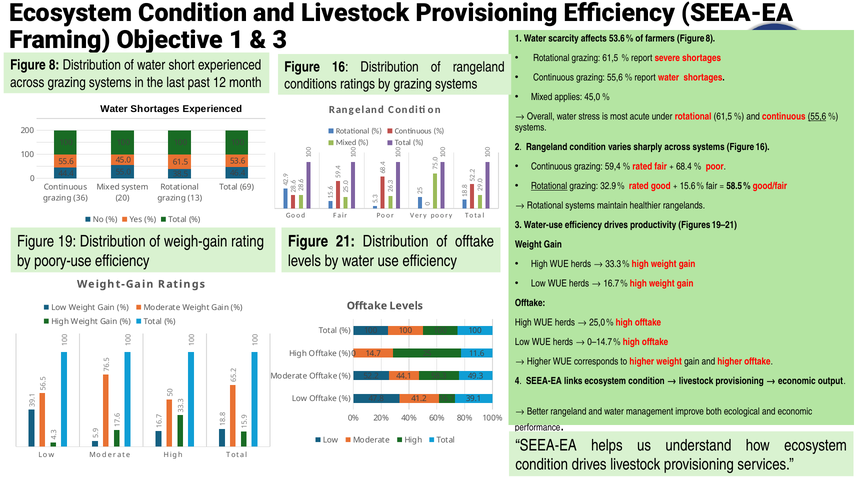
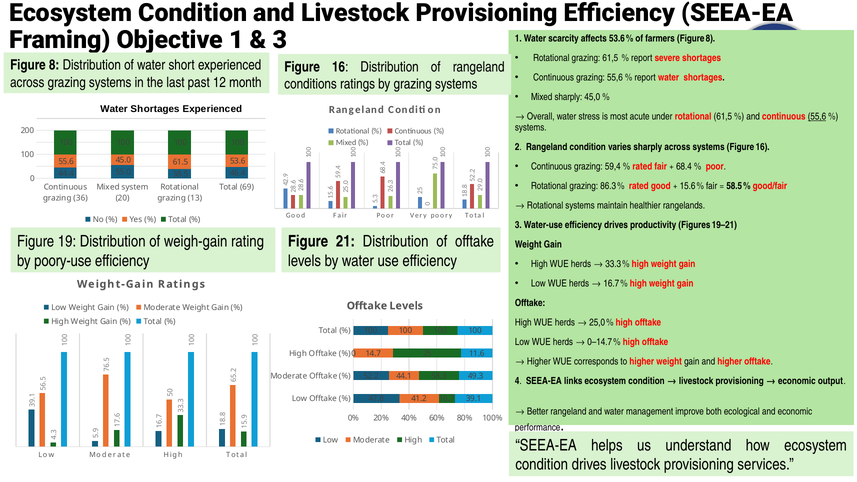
Mixed applies: applies -> sharply
Rotational at (549, 186) underline: present -> none
32.9: 32.9 -> 86.3
